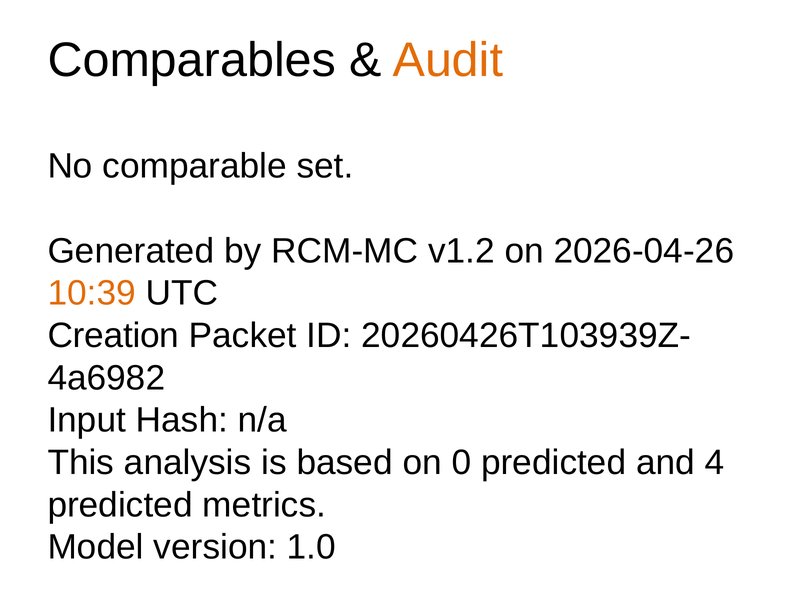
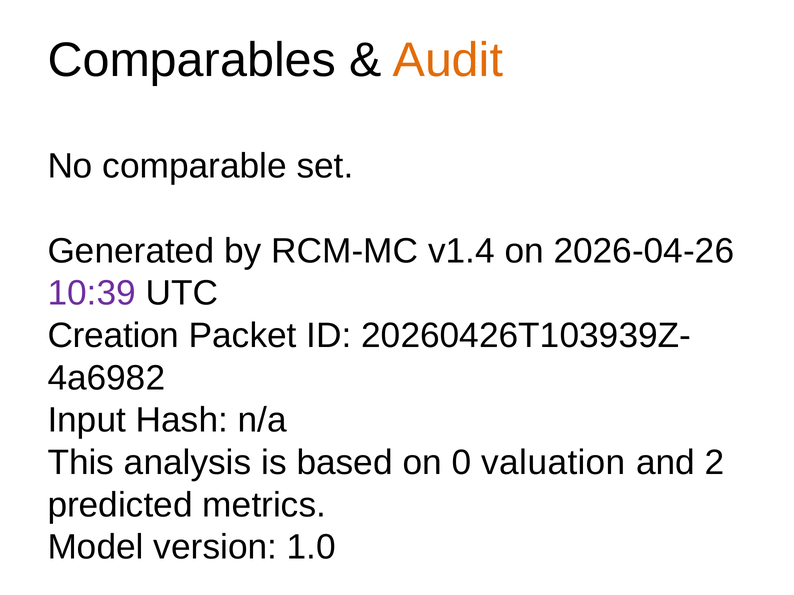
v1.2: v1.2 -> v1.4
10:39 colour: orange -> purple
0 predicted: predicted -> valuation
4: 4 -> 2
